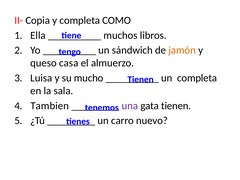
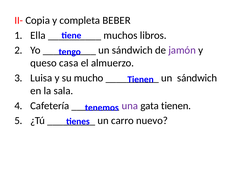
COMO: COMO -> BEBER
jamón colour: orange -> purple
completa at (197, 78): completa -> sándwich
Tambien: Tambien -> Cafetería
